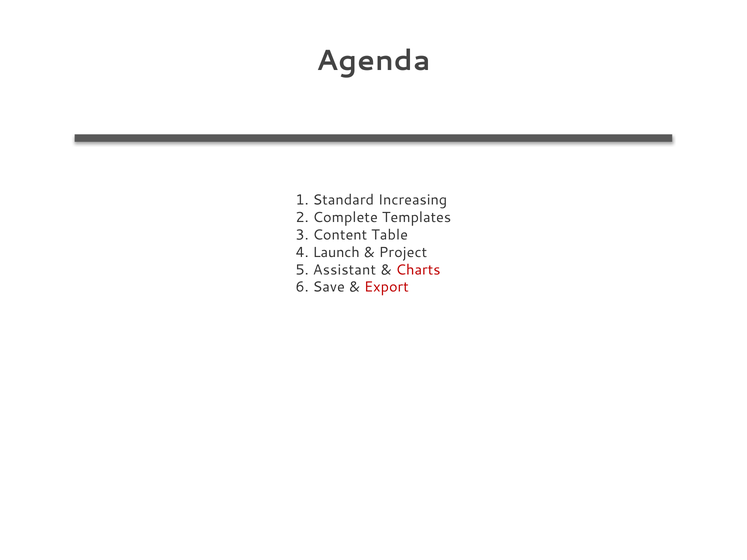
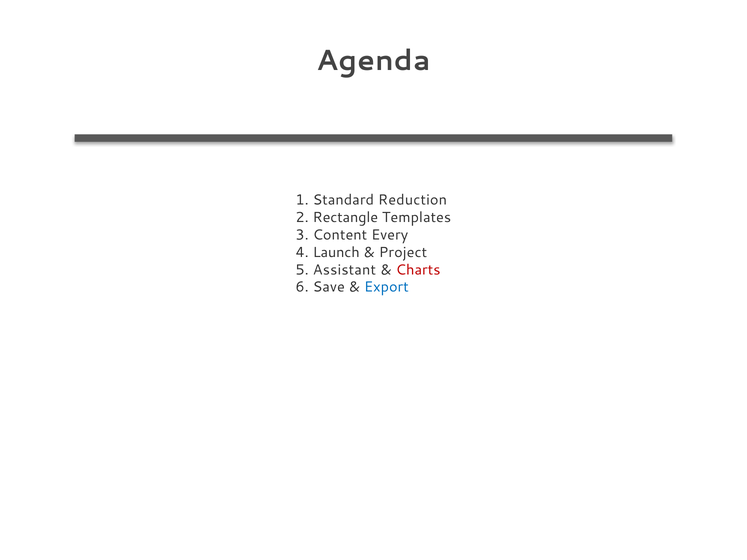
Increasing: Increasing -> Reduction
Complete: Complete -> Rectangle
Table: Table -> Every
Export colour: red -> blue
